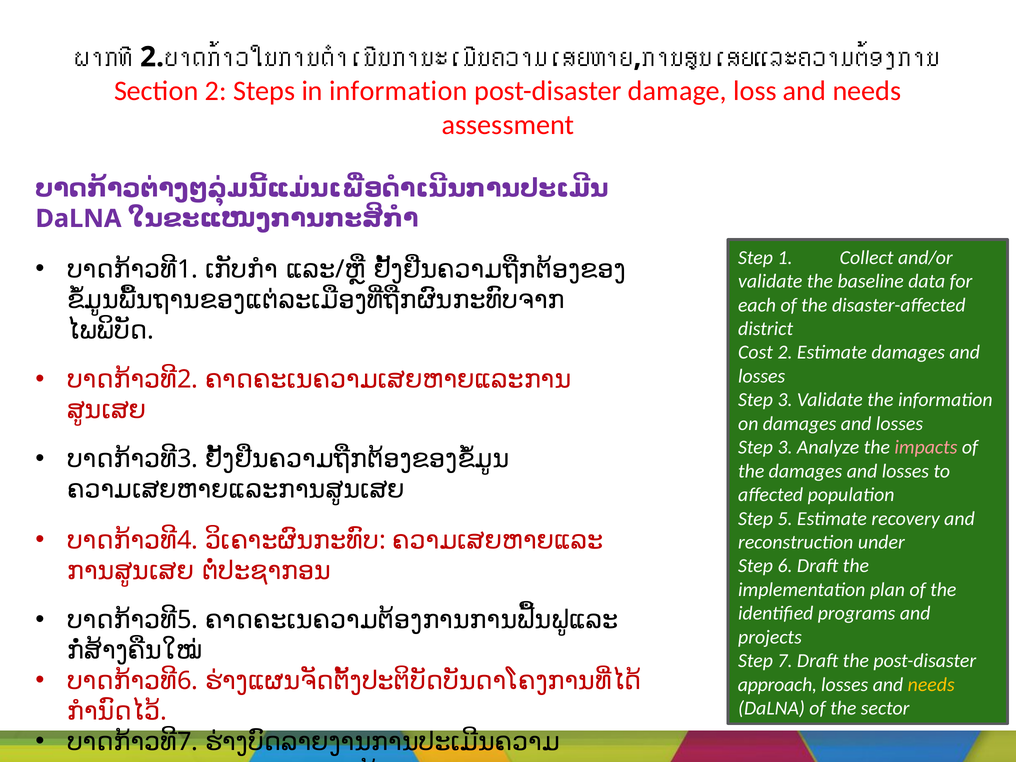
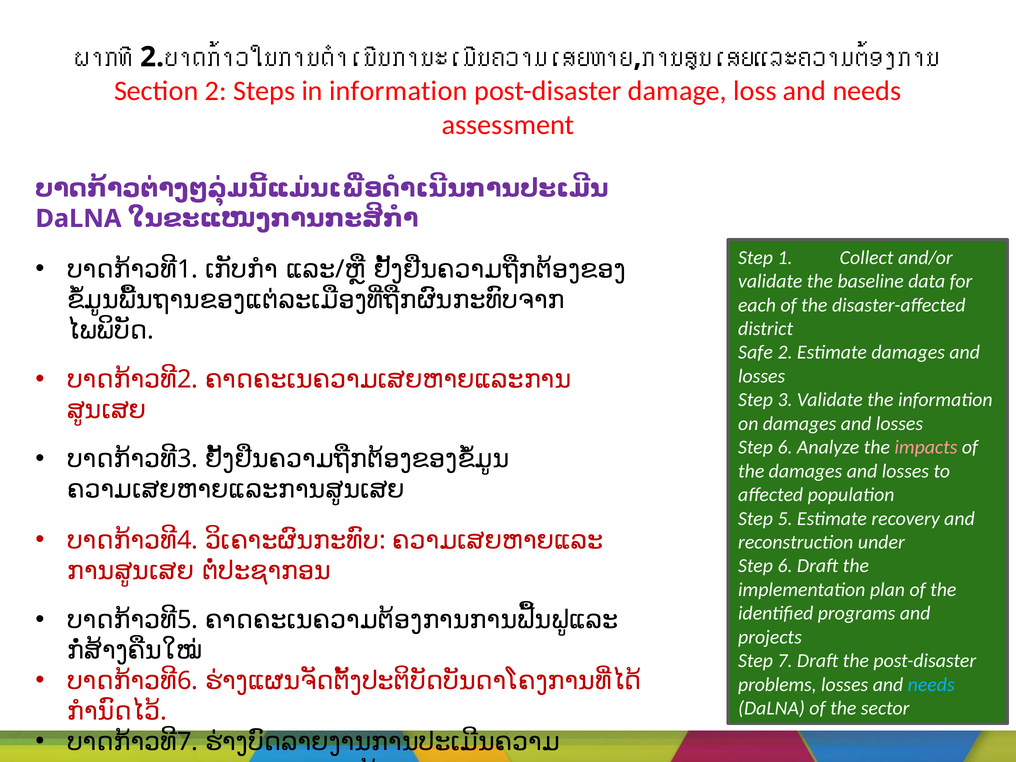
Cost: Cost -> Safe
3 at (785, 447): 3 -> 6
approach: approach -> problems
needs at (931, 685) colour: yellow -> light blue
